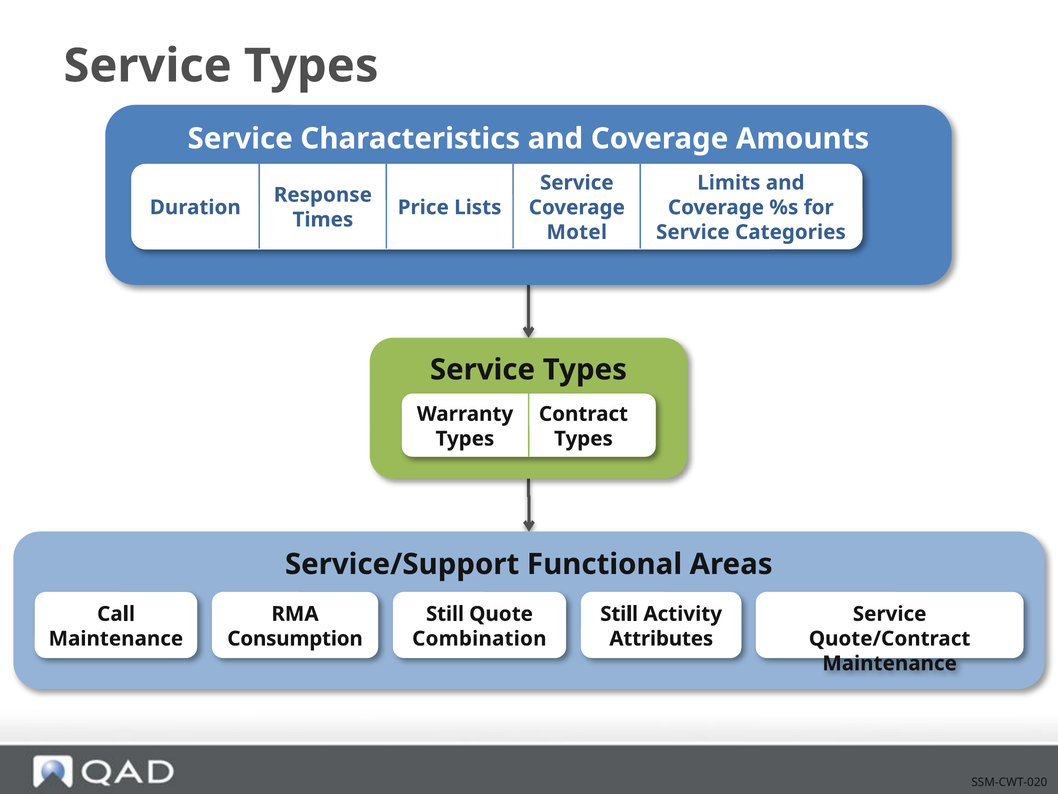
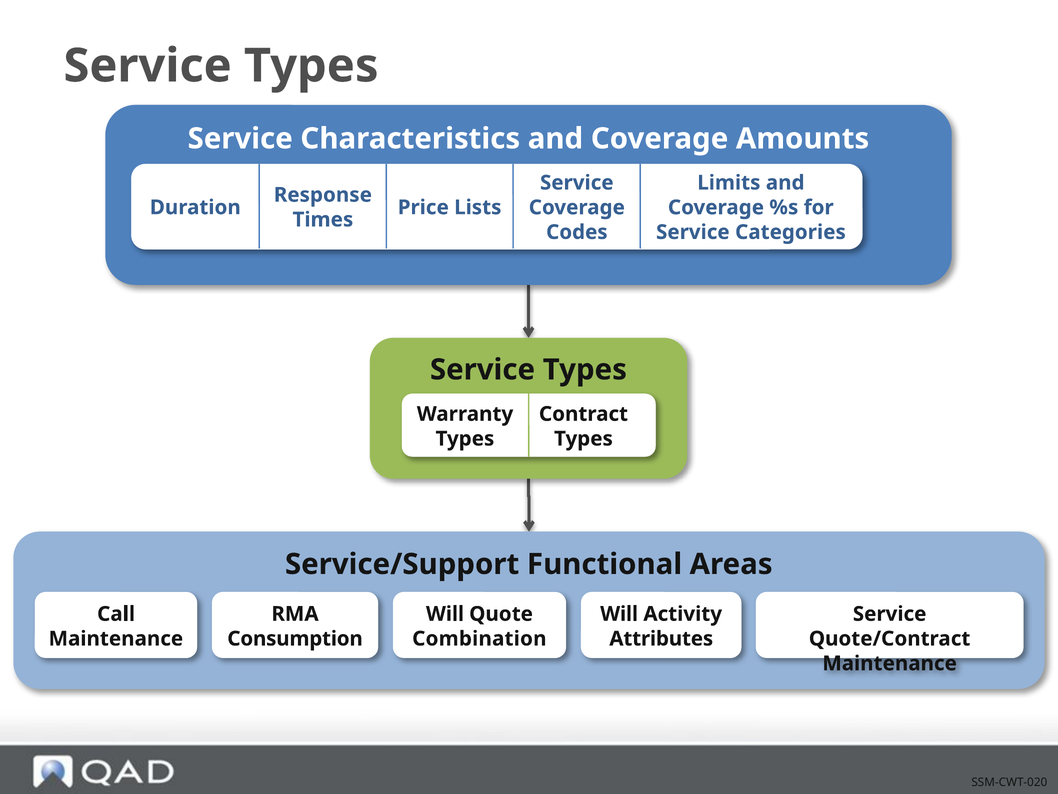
Motel: Motel -> Codes
Still at (445, 614): Still -> Will
Still at (619, 614): Still -> Will
